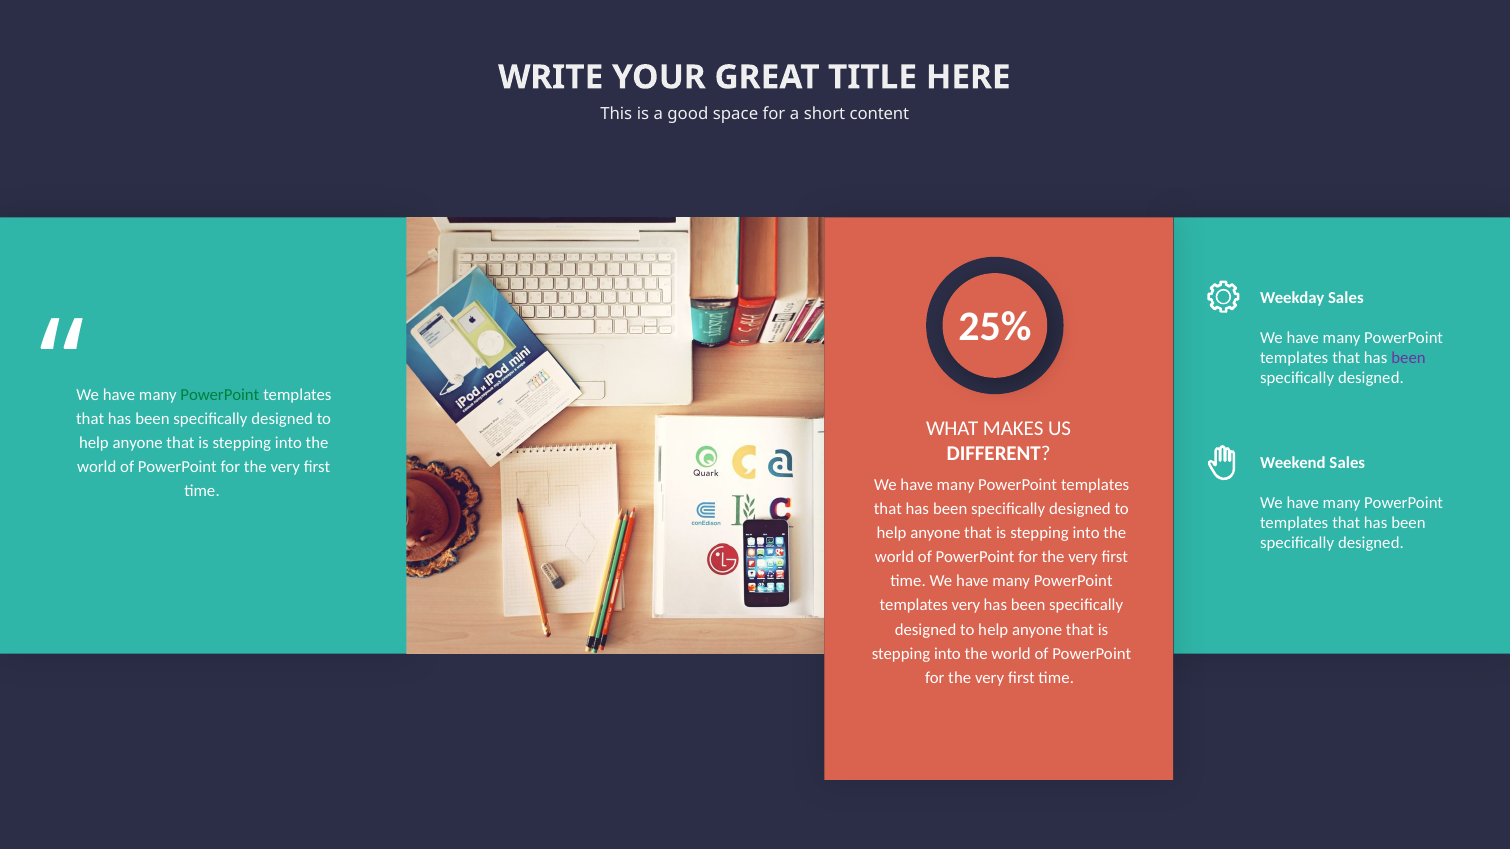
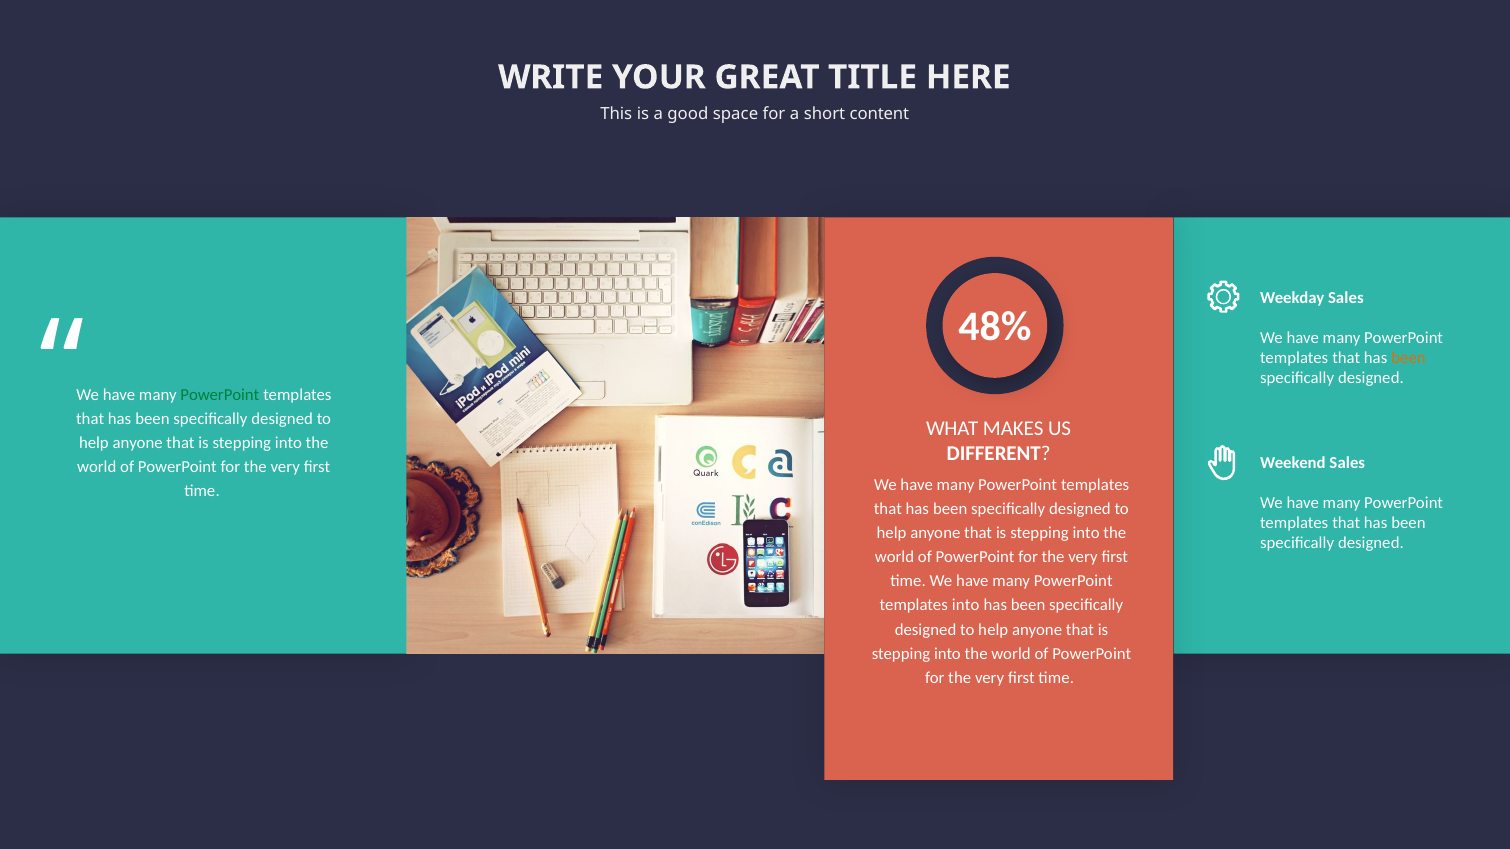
25%: 25% -> 48%
been at (1409, 358) colour: purple -> orange
templates very: very -> into
